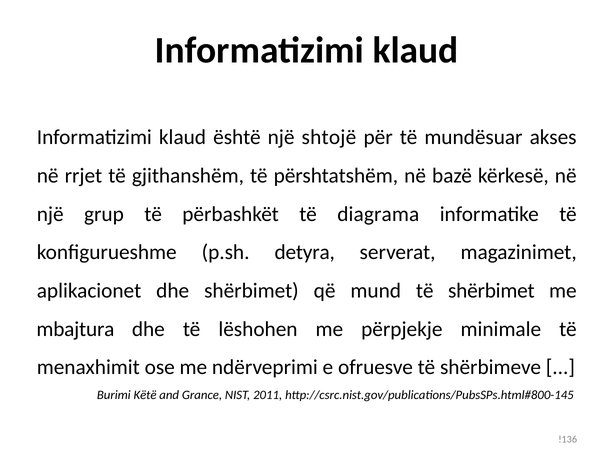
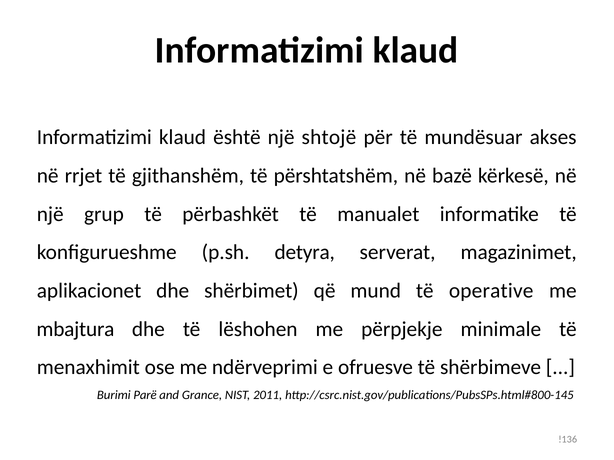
diagrama: diagrama -> manualet
të shërbimet: shërbimet -> operative
Këtë: Këtë -> Parë
